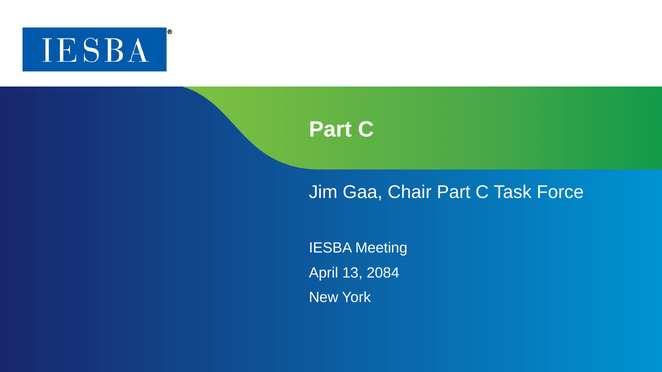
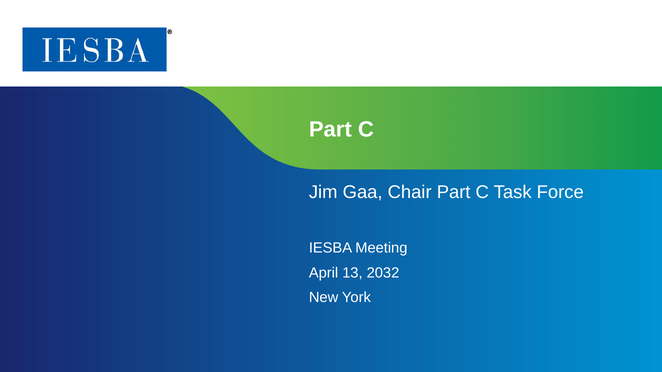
2084: 2084 -> 2032
